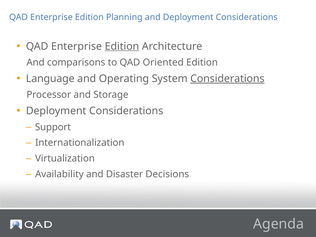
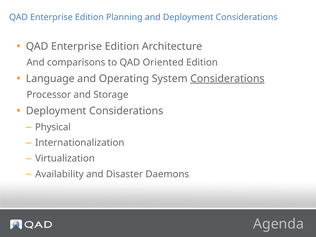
Edition at (122, 46) underline: present -> none
Support: Support -> Physical
Decisions: Decisions -> Daemons
